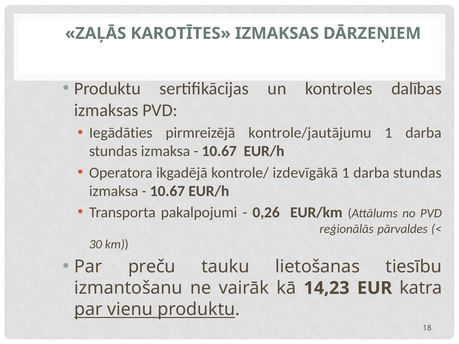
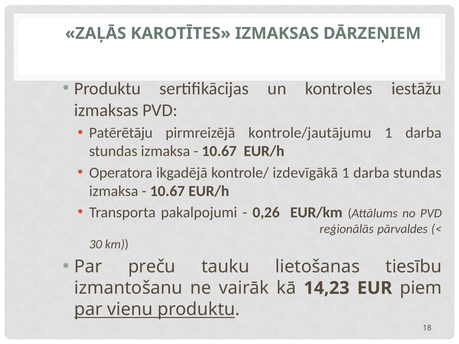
dalības: dalības -> iestāžu
Iegādāties: Iegādāties -> Patērētāju
katra: katra -> piem
